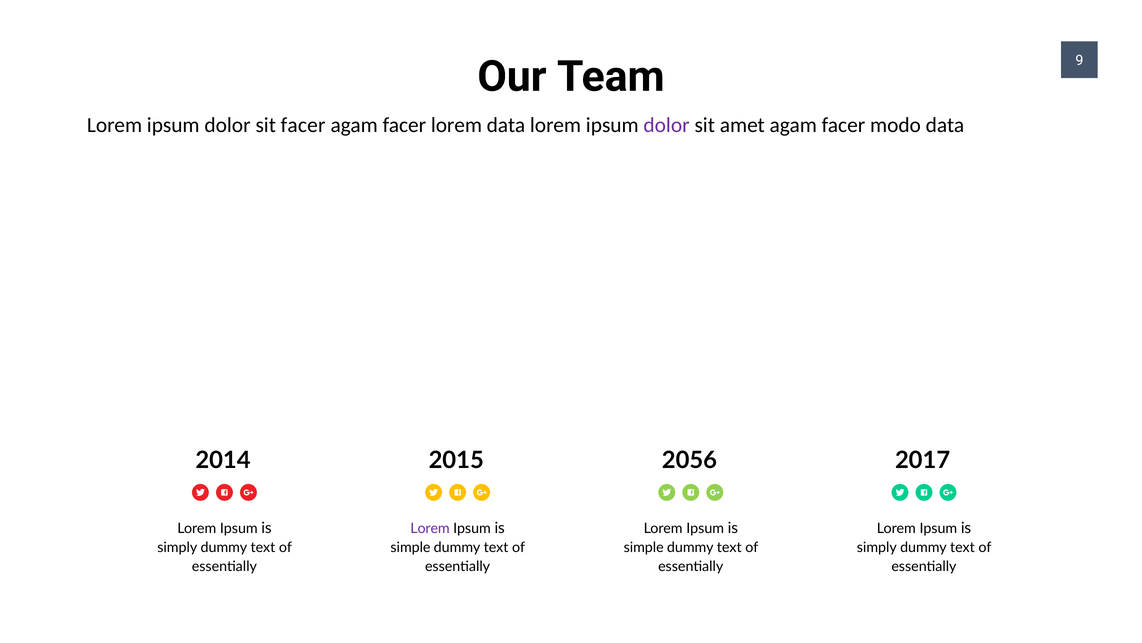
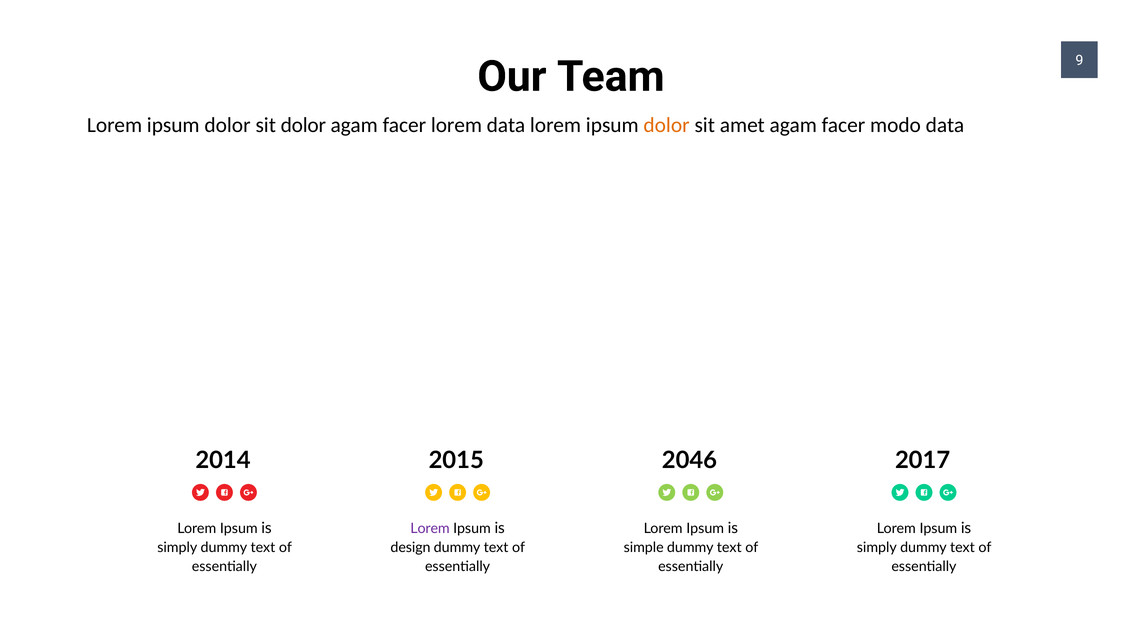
sit facer: facer -> dolor
dolor at (667, 125) colour: purple -> orange
2056: 2056 -> 2046
simple at (410, 547): simple -> design
